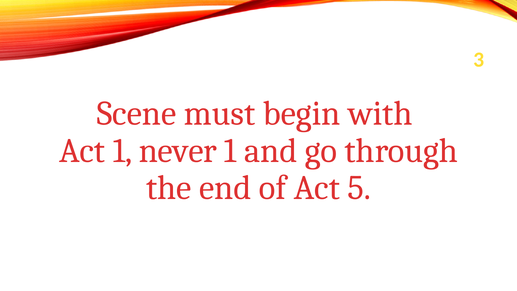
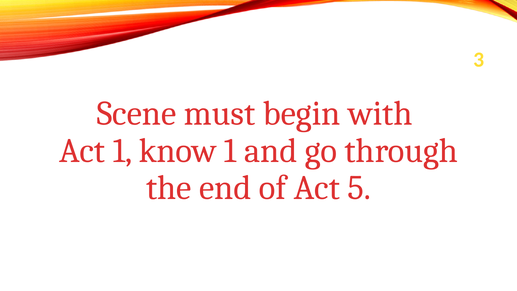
never: never -> know
